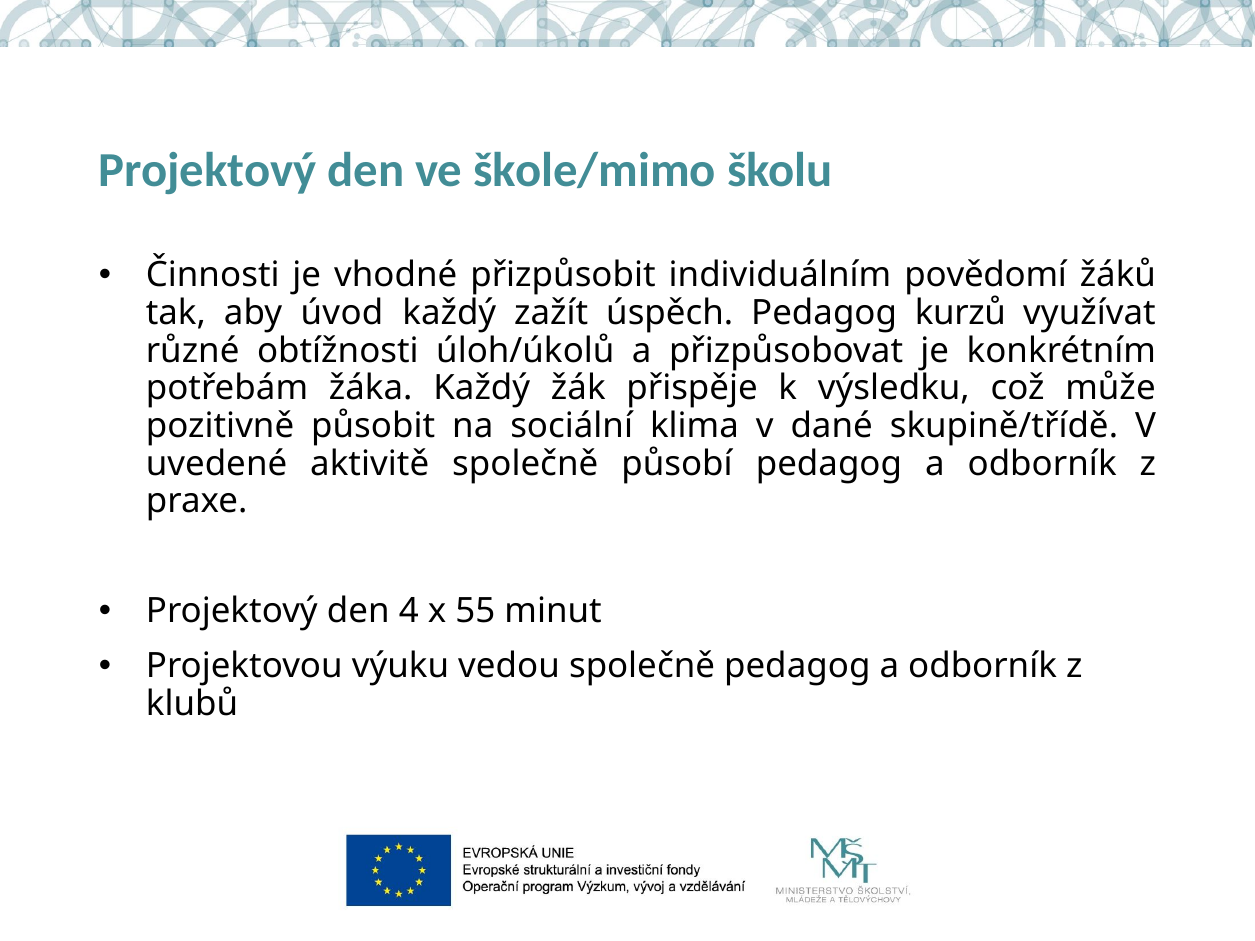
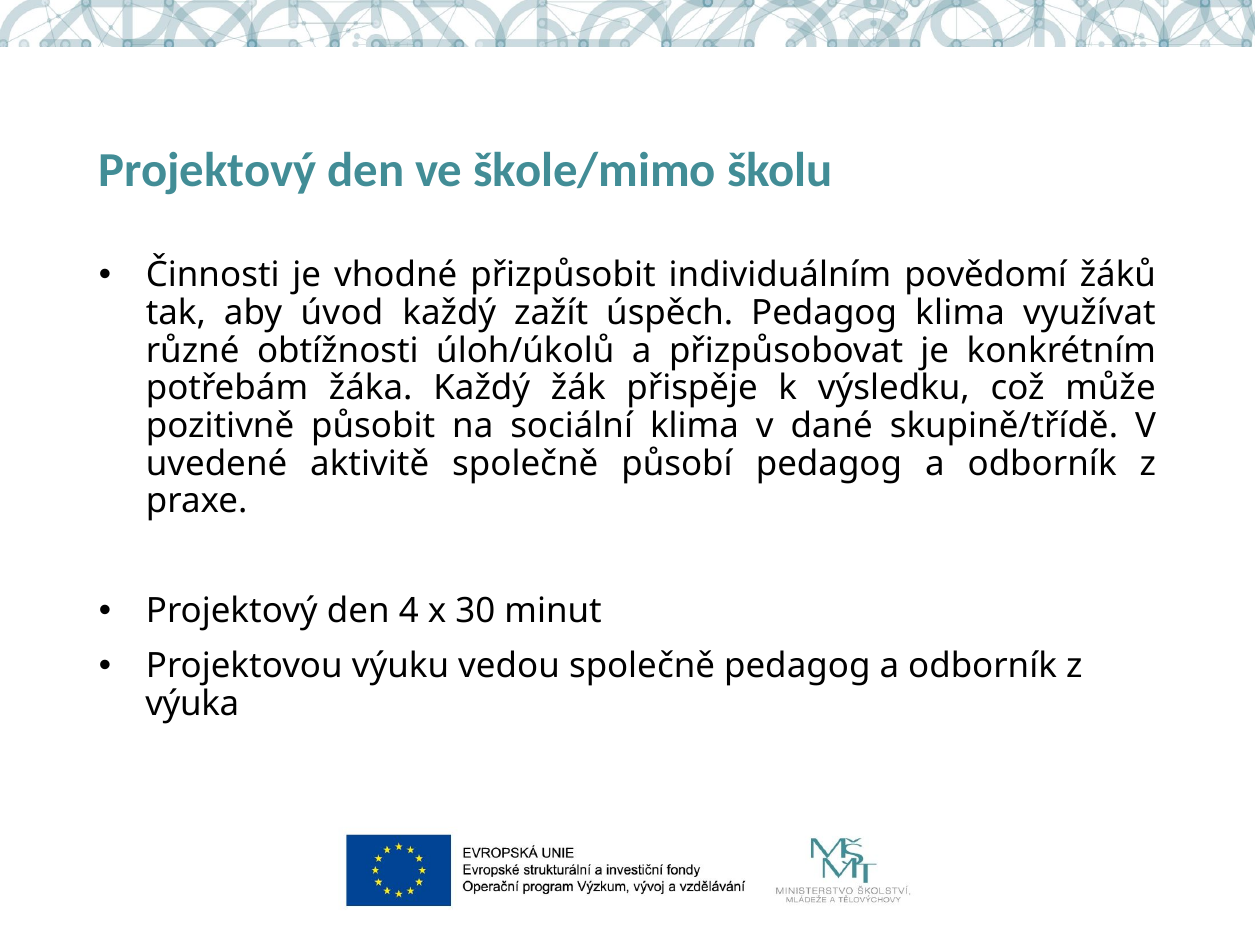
Pedagog kurzů: kurzů -> klima
55: 55 -> 30
klubů: klubů -> výuka
